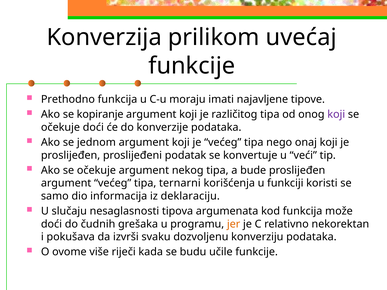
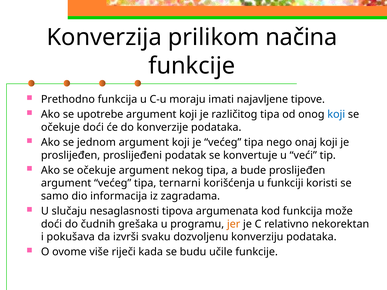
uvećaj: uvećaj -> načina
kopiranje: kopiranje -> upotrebe
koji at (336, 115) colour: purple -> blue
deklaraciju: deklaraciju -> zagradama
